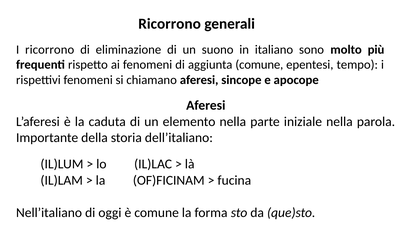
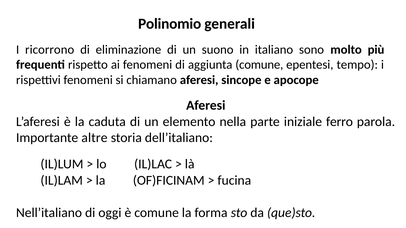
Ricorrono at (170, 24): Ricorrono -> Polinomio
iniziale nella: nella -> ferro
della: della -> altre
